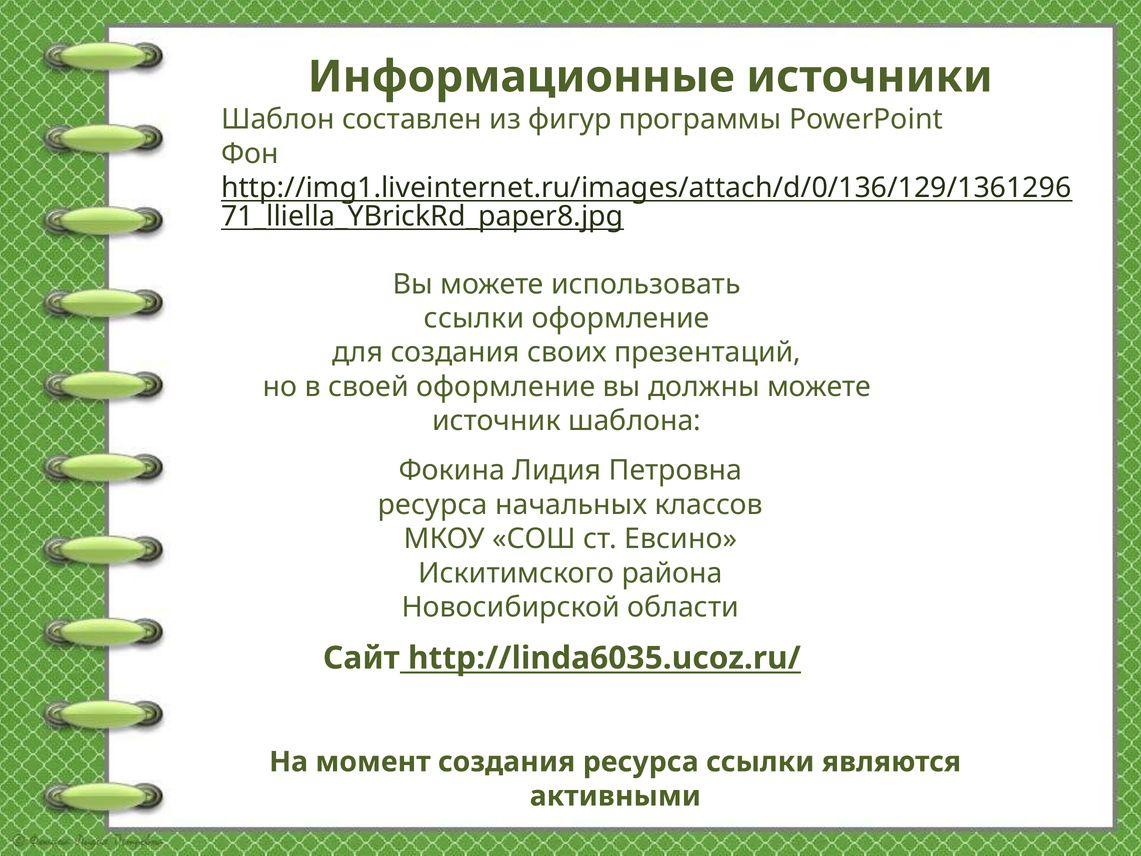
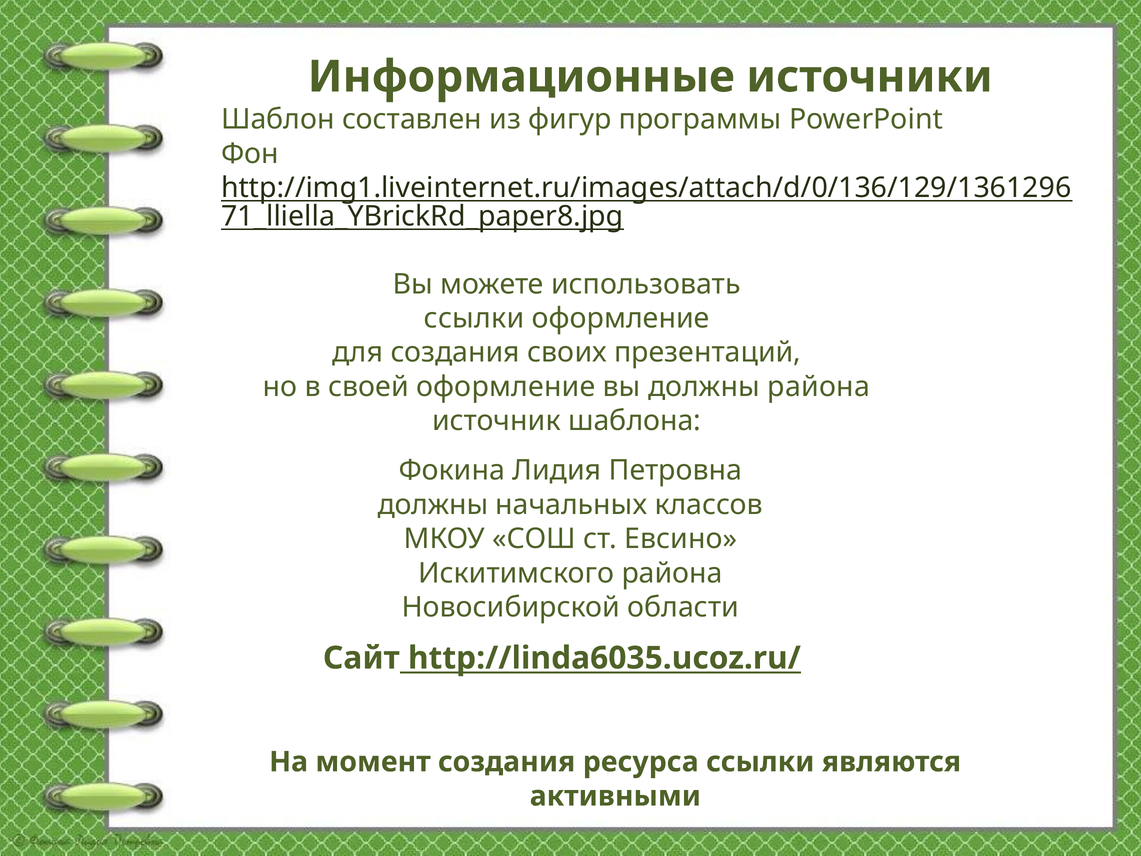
должны можете: можете -> района
ресурса at (433, 505): ресурса -> должны
